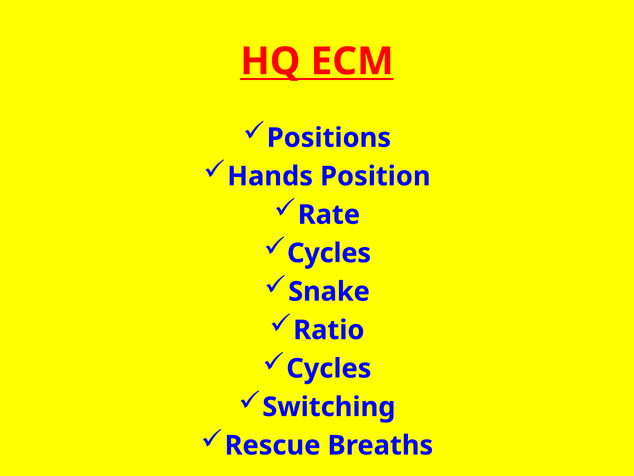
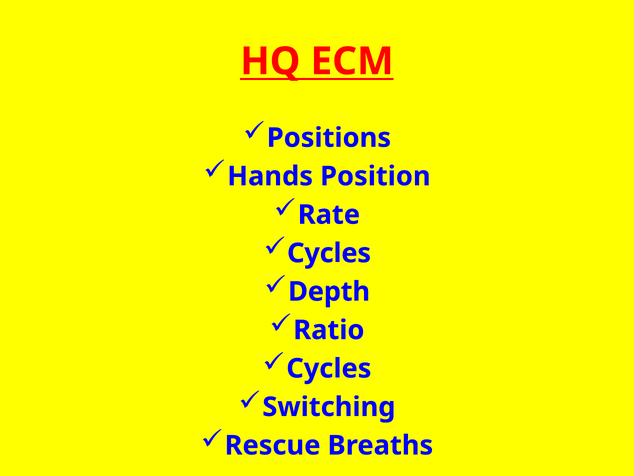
Snake: Snake -> Depth
